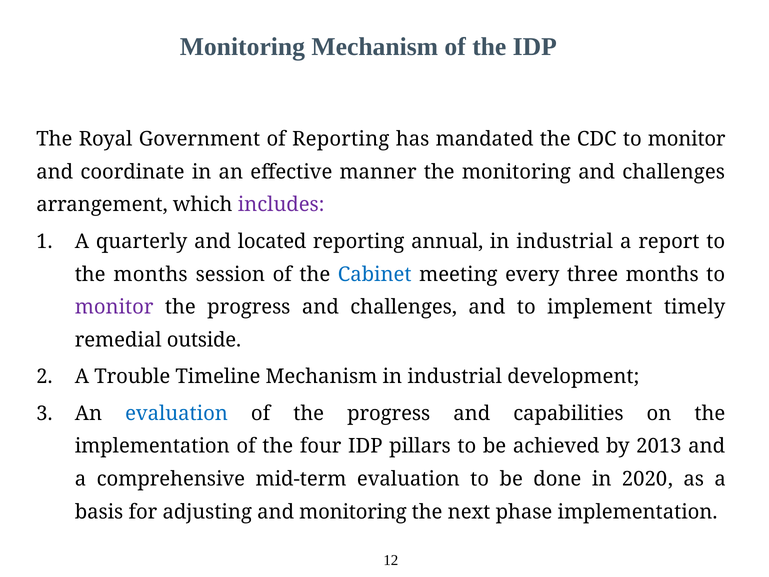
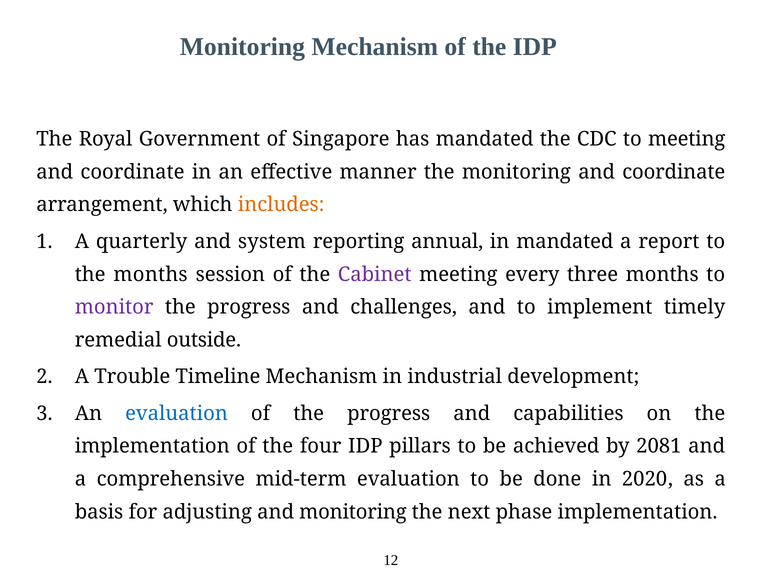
of Reporting: Reporting -> Singapore
CDC to monitor: monitor -> meeting
monitoring and challenges: challenges -> coordinate
includes colour: purple -> orange
located: located -> system
industrial at (565, 241): industrial -> mandated
Cabinet colour: blue -> purple
2013: 2013 -> 2081
